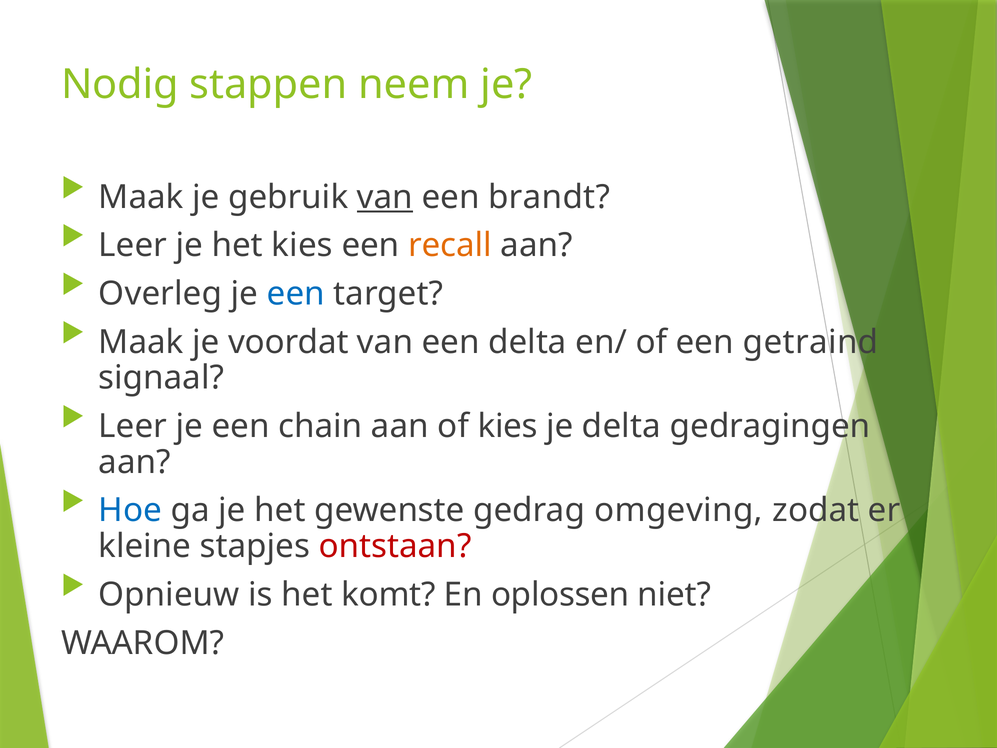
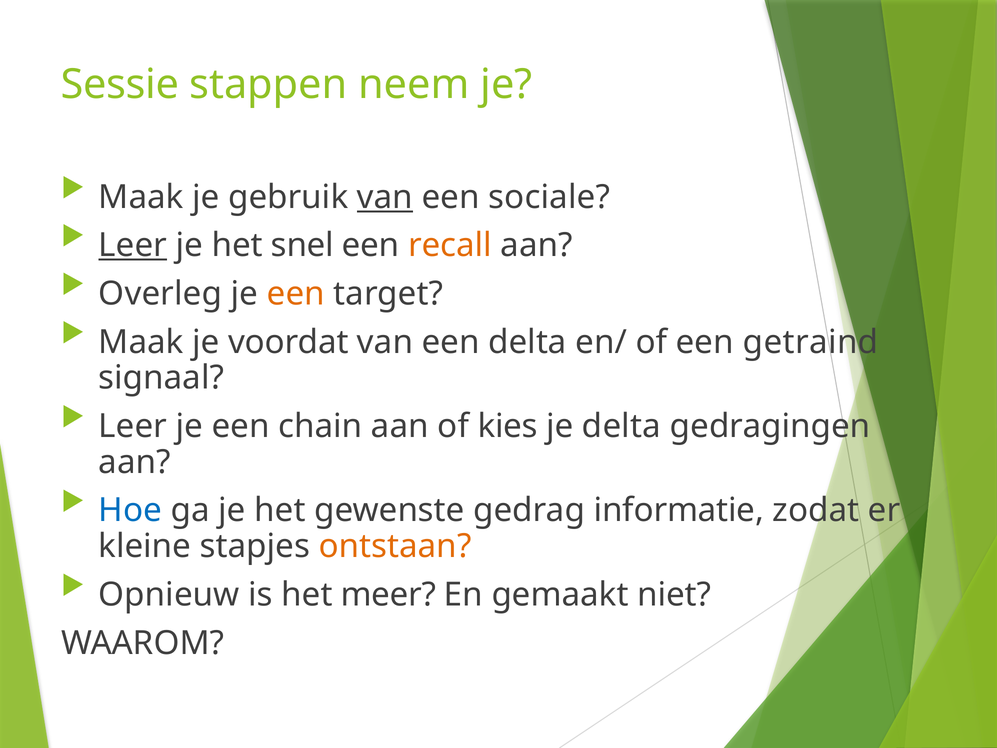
Nodig: Nodig -> Sessie
brandt: brandt -> sociale
Leer at (133, 245) underline: none -> present
het kies: kies -> snel
een at (296, 294) colour: blue -> orange
omgeving: omgeving -> informatie
ontstaan colour: red -> orange
komt: komt -> meer
oplossen: oplossen -> gemaakt
